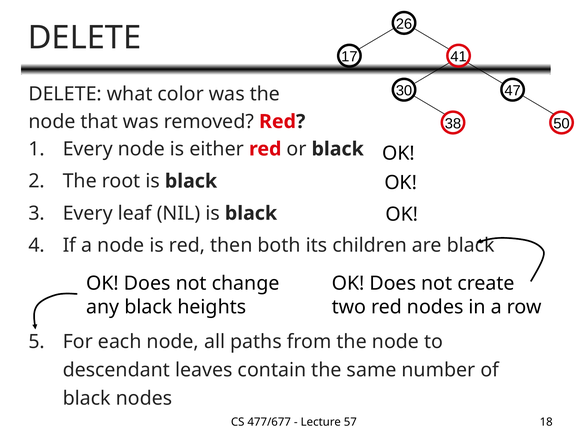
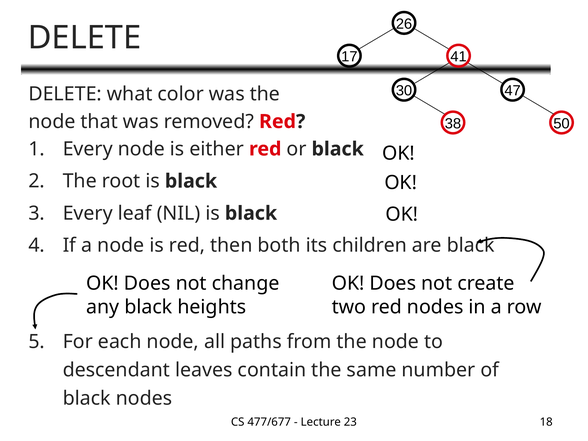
57: 57 -> 23
